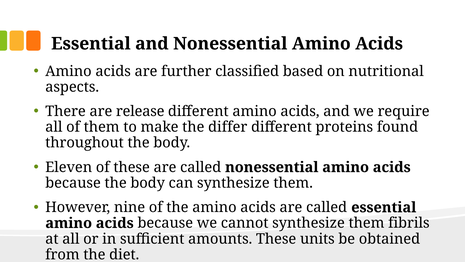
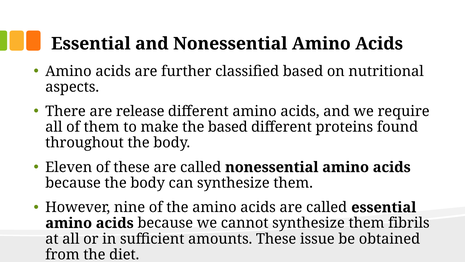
the differ: differ -> based
units: units -> issue
